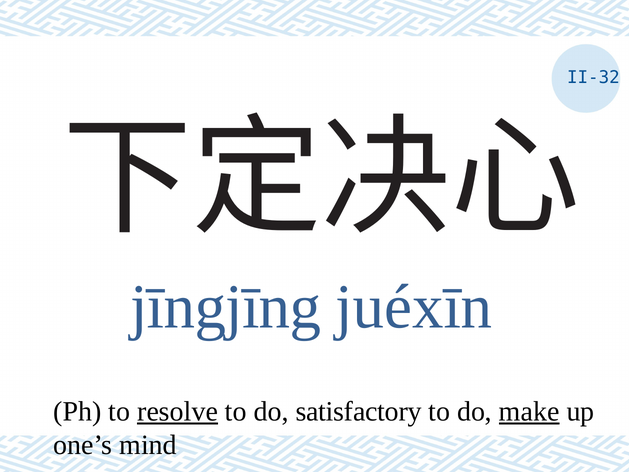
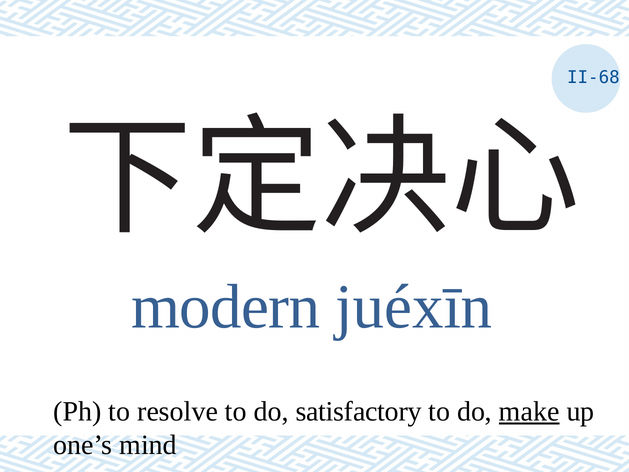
II-32: II-32 -> II-68
jīngjīng: jīngjīng -> modern
resolve underline: present -> none
